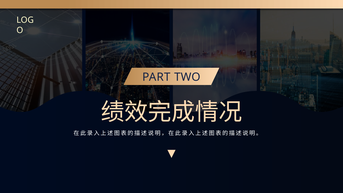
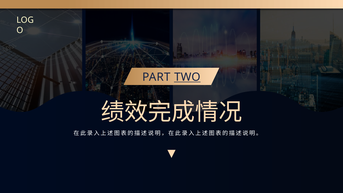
TWO underline: none -> present
